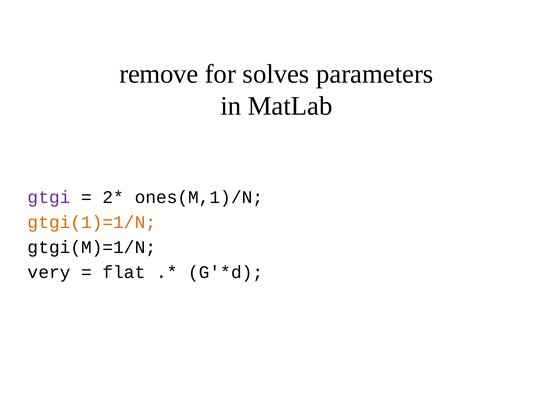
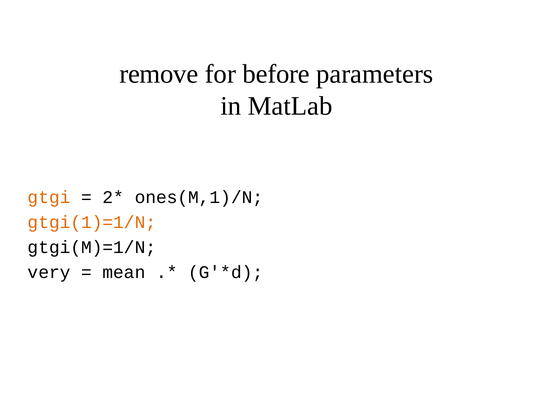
solves: solves -> before
gtgi colour: purple -> orange
flat: flat -> mean
